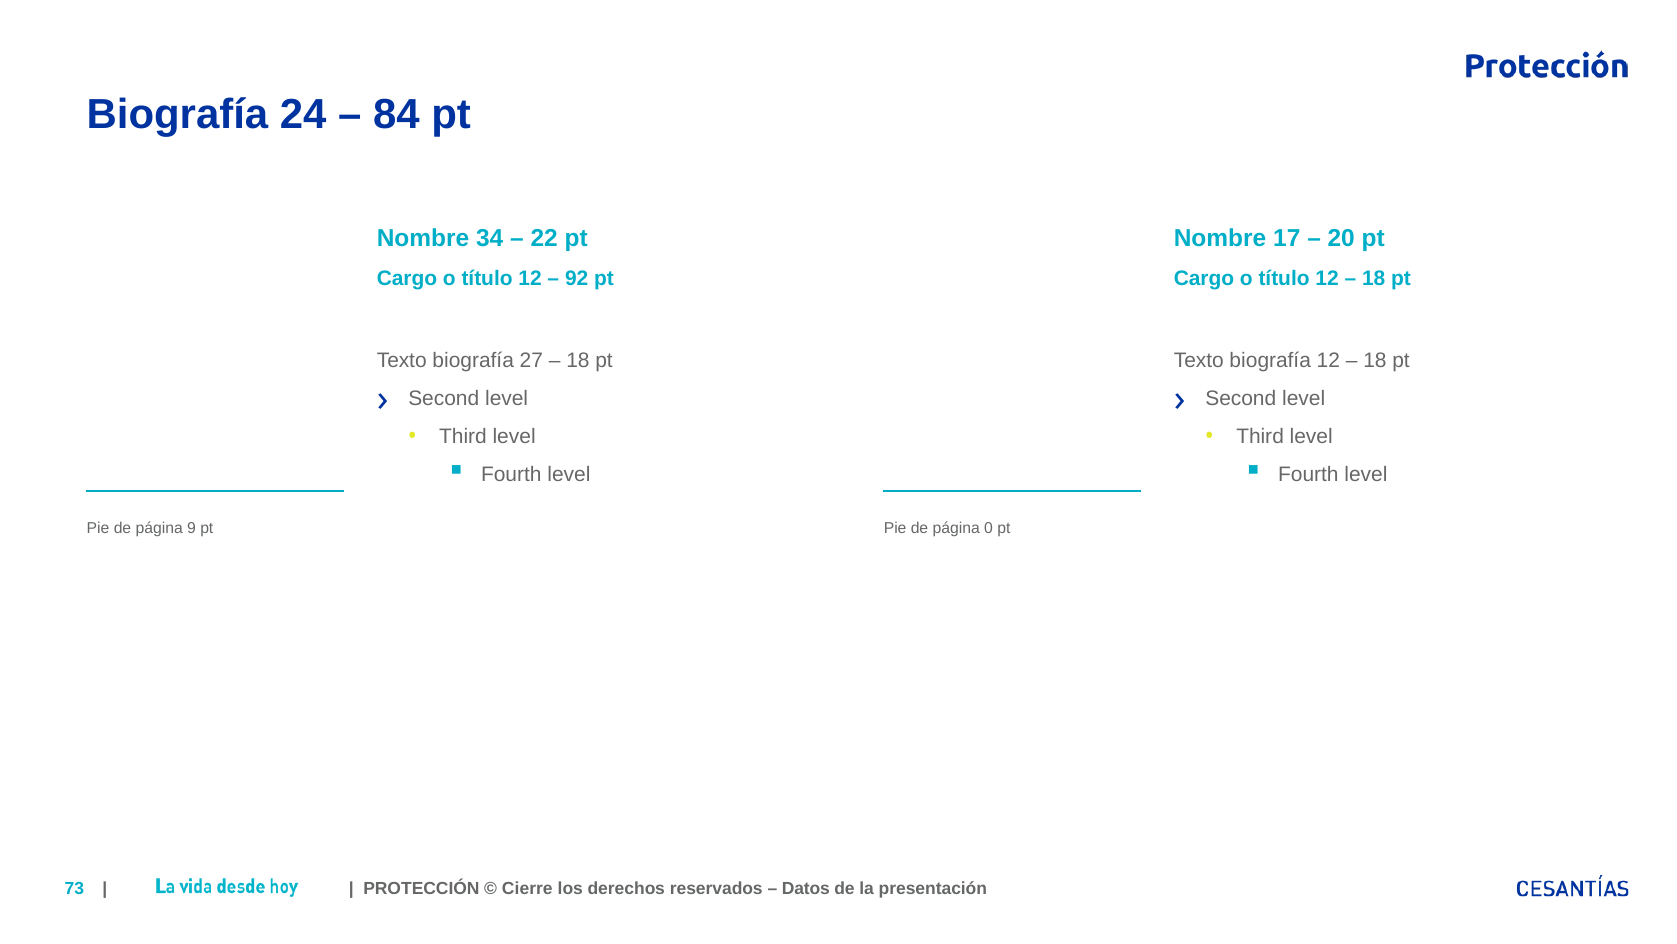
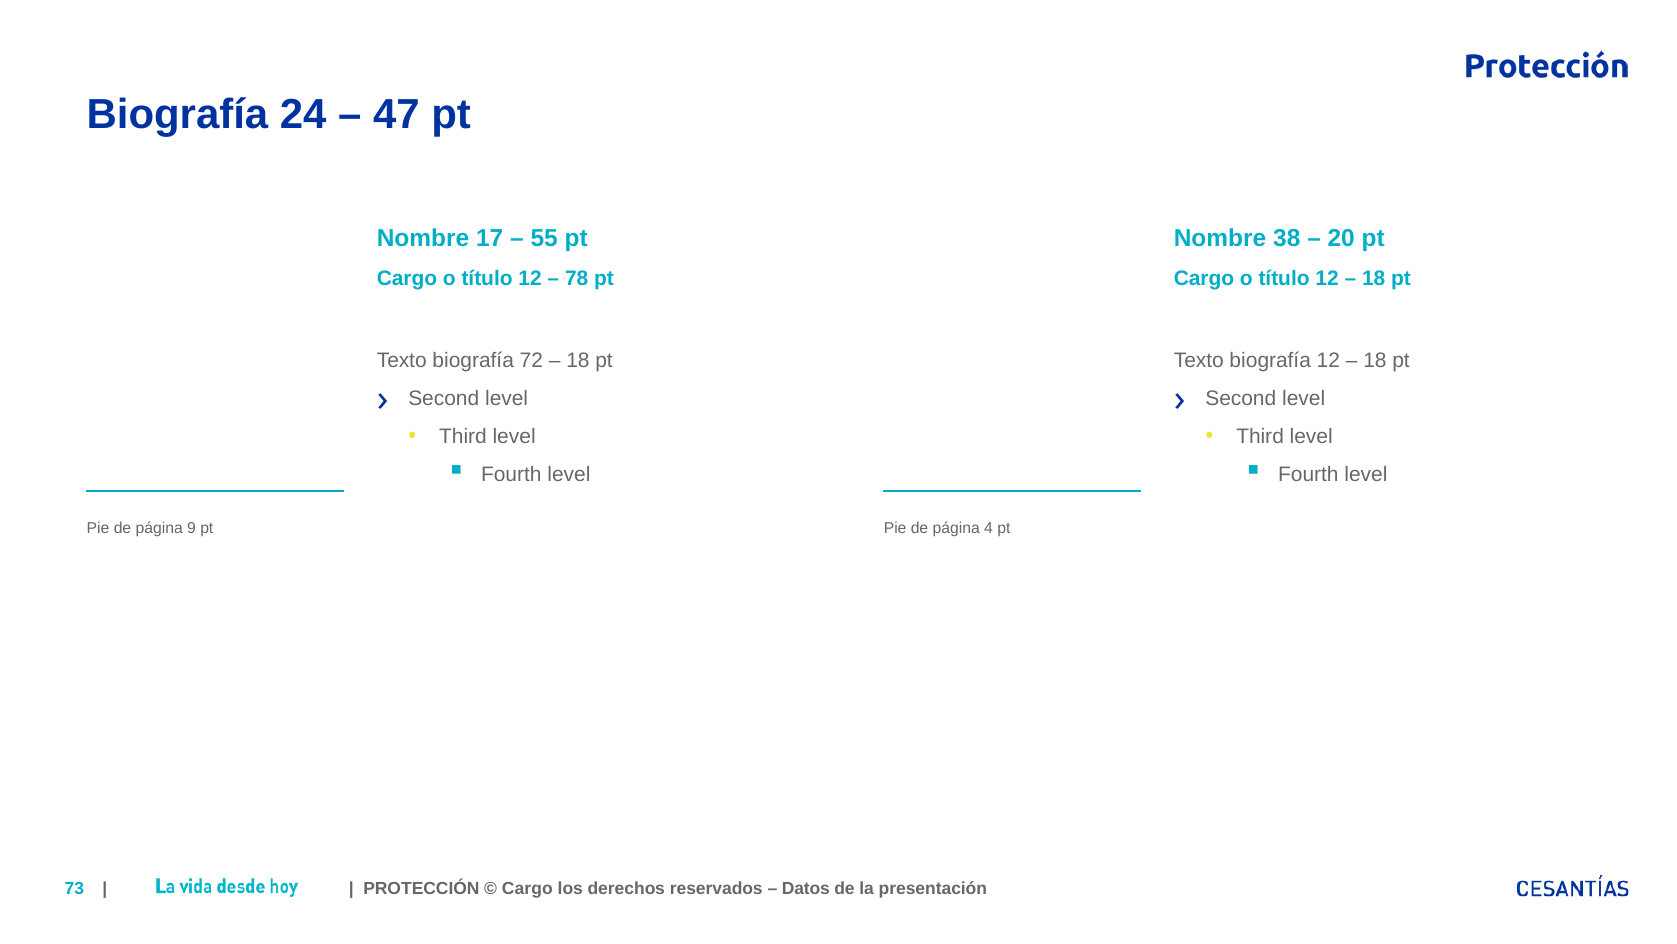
84: 84 -> 47
34: 34 -> 17
22: 22 -> 55
17: 17 -> 38
92: 92 -> 78
27: 27 -> 72
0: 0 -> 4
Cierre at (527, 888): Cierre -> Cargo
